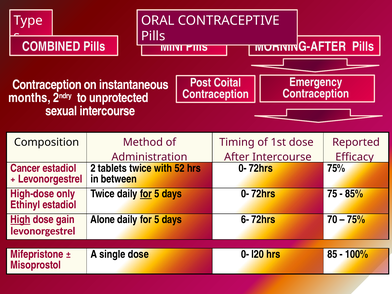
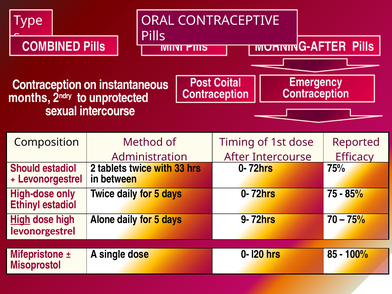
Cancer: Cancer -> Should
52: 52 -> 33
for at (146, 194) underline: present -> none
dose gain: gain -> high
6-: 6- -> 9-
